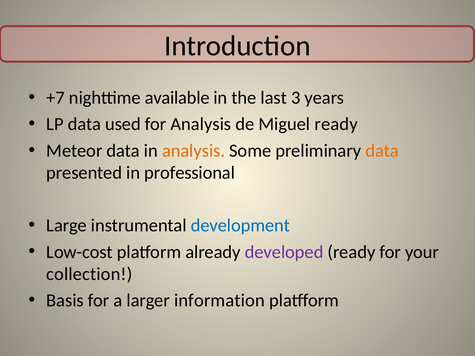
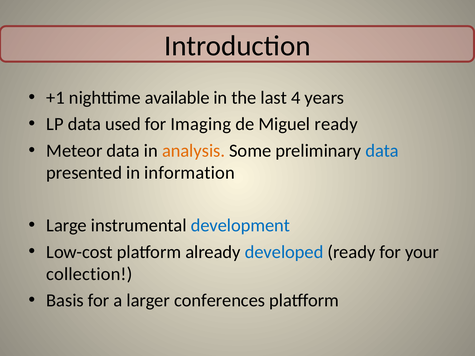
+7: +7 -> +1
3: 3 -> 4
for Analysis: Analysis -> Imaging
data at (382, 151) colour: orange -> blue
professional: professional -> information
developed colour: purple -> blue
information: information -> conferences
